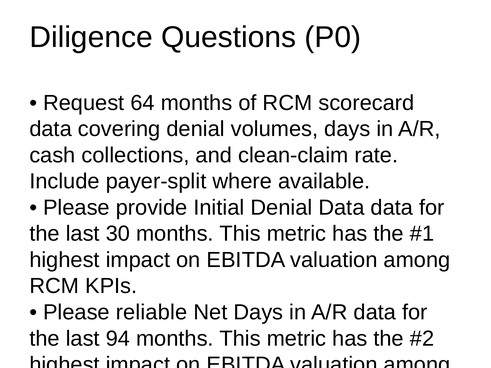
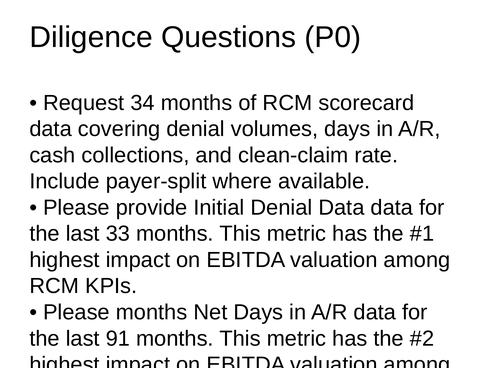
64: 64 -> 34
30: 30 -> 33
Please reliable: reliable -> months
94: 94 -> 91
